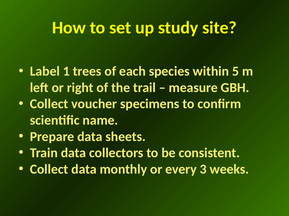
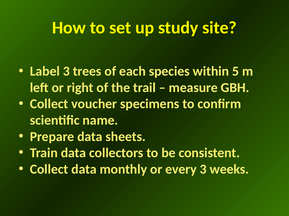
Label 1: 1 -> 3
